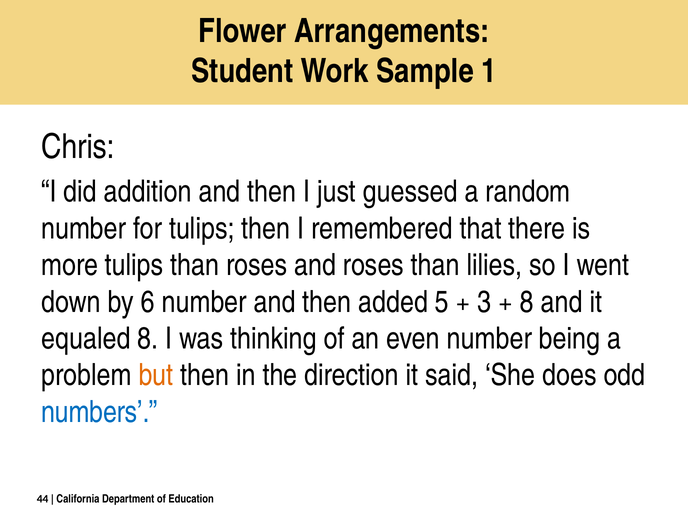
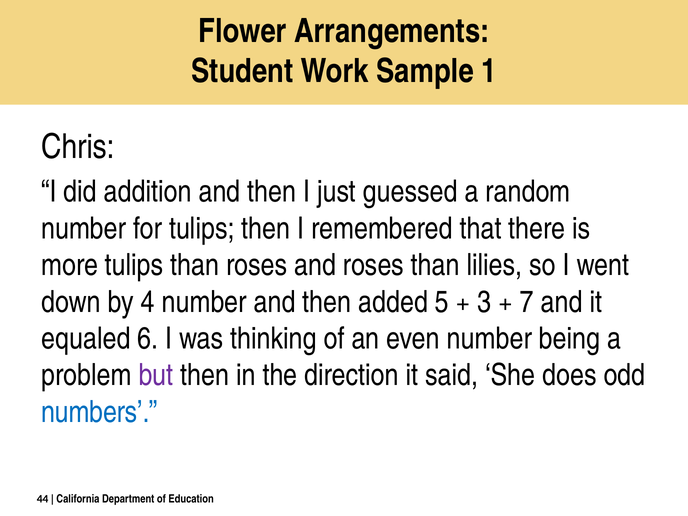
6: 6 -> 4
8 at (527, 302): 8 -> 7
equaled 8: 8 -> 6
but colour: orange -> purple
